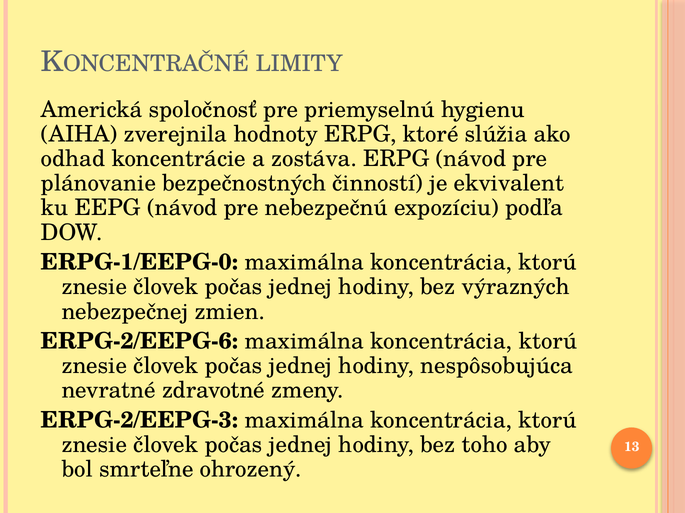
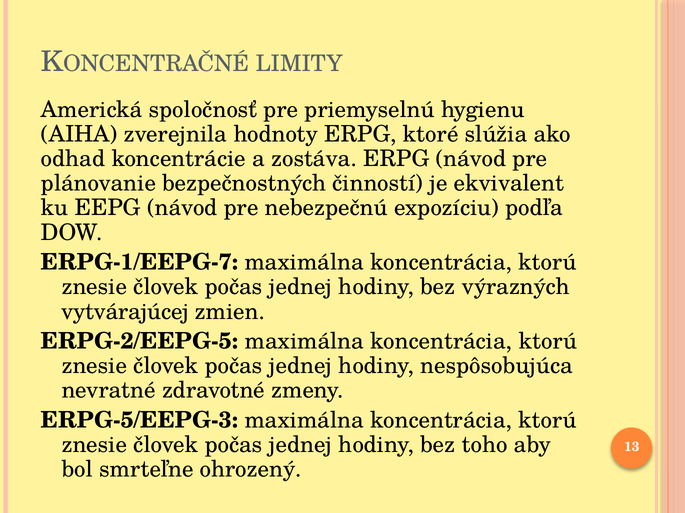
ERPG-1/EEPG-0: ERPG-1/EEPG-0 -> ERPG-1/EEPG-7
nebezpečnej: nebezpečnej -> vytvárajúcej
ERPG-2/EEPG-6: ERPG-2/EEPG-6 -> ERPG-2/EEPG-5
ERPG-2/EEPG-3: ERPG-2/EEPG-3 -> ERPG-5/EEPG-3
